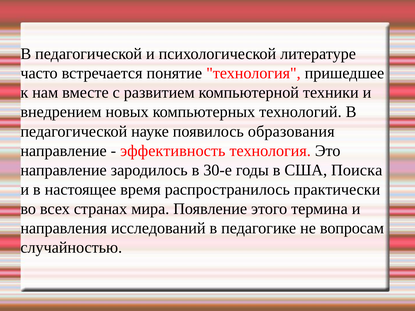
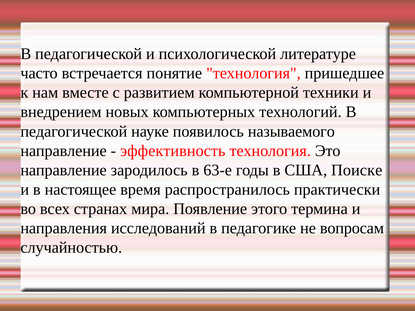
образования: образования -> называемого
30-е: 30-е -> 63-е
Поиска: Поиска -> Поиске
